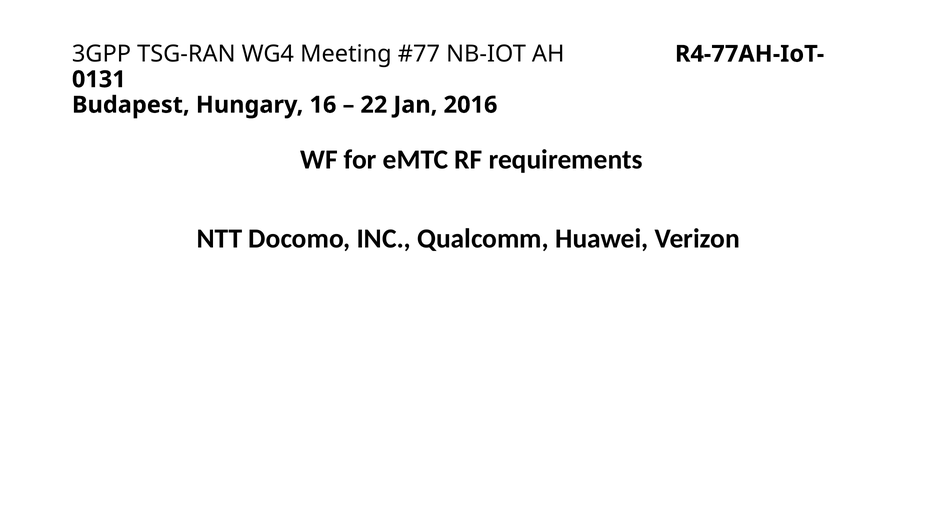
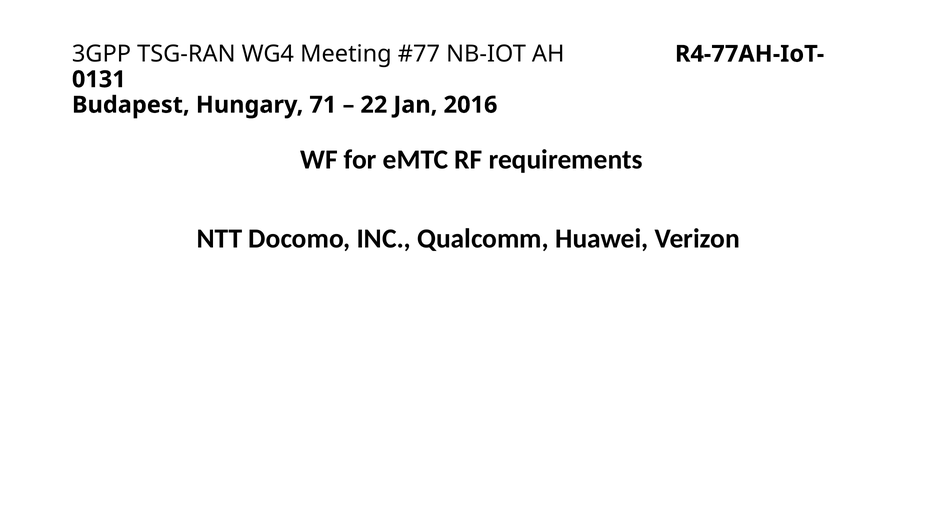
16: 16 -> 71
